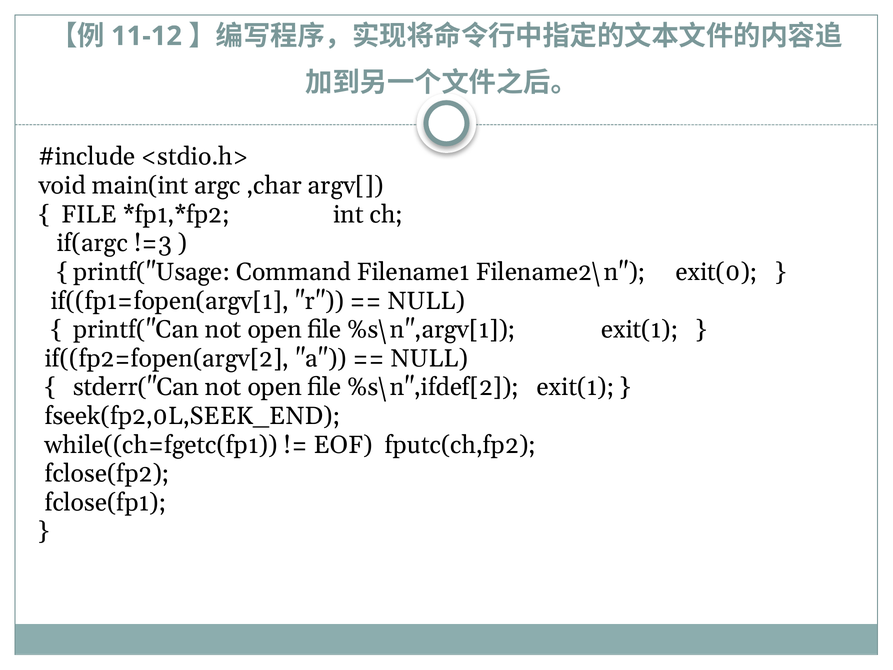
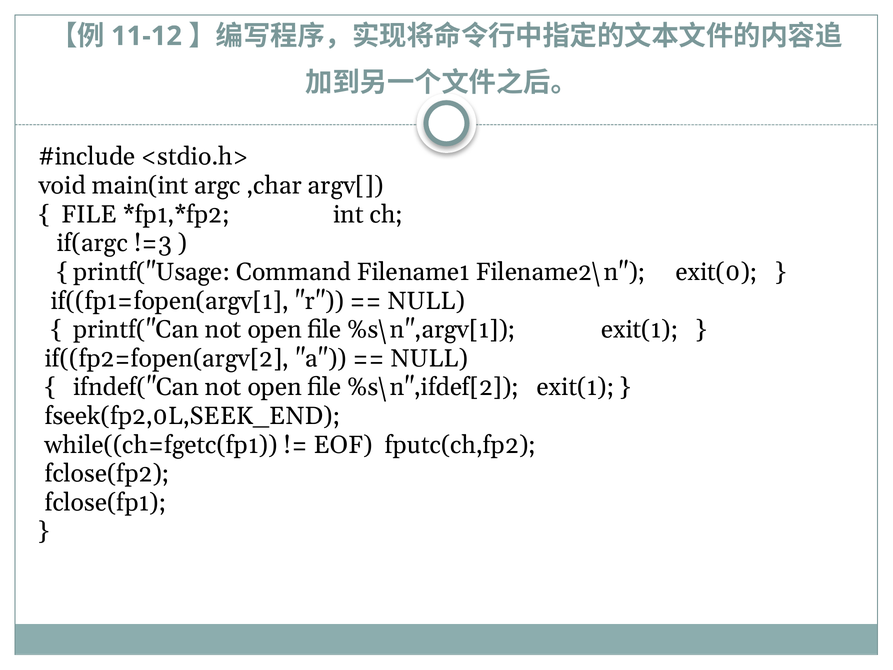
stderr("Can: stderr("Can -> ifndef("Can
